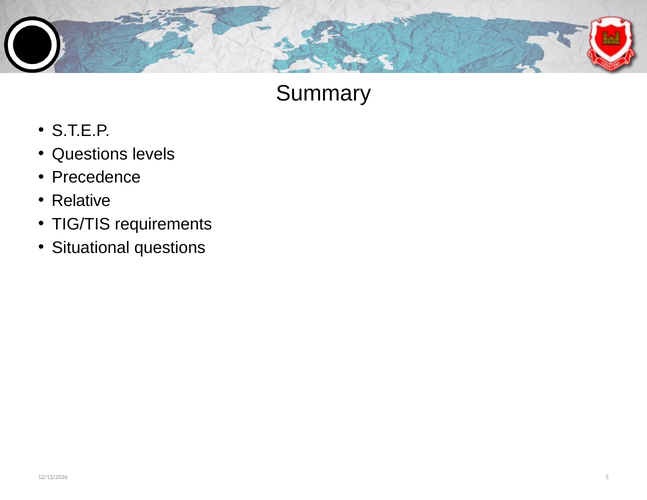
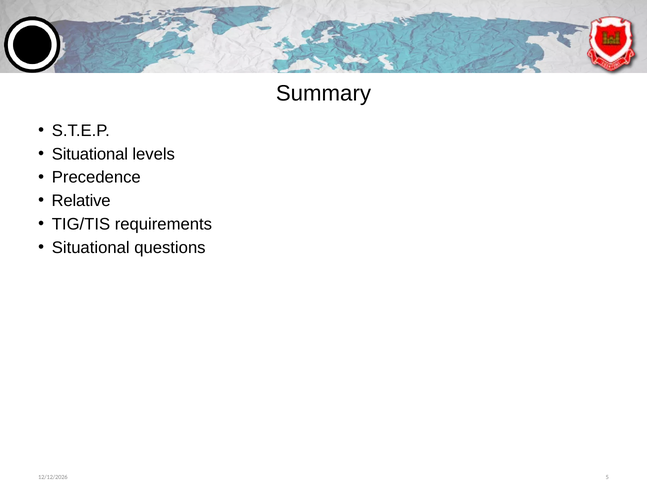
Questions at (90, 154): Questions -> Situational
